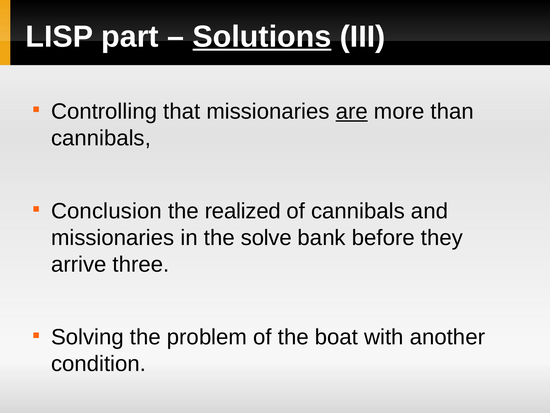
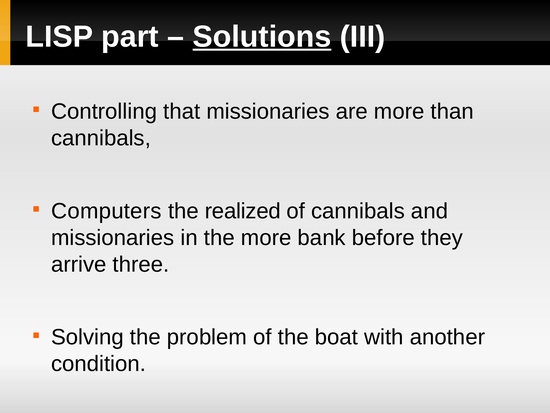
are underline: present -> none
Conclusion: Conclusion -> Computers
the solve: solve -> more
